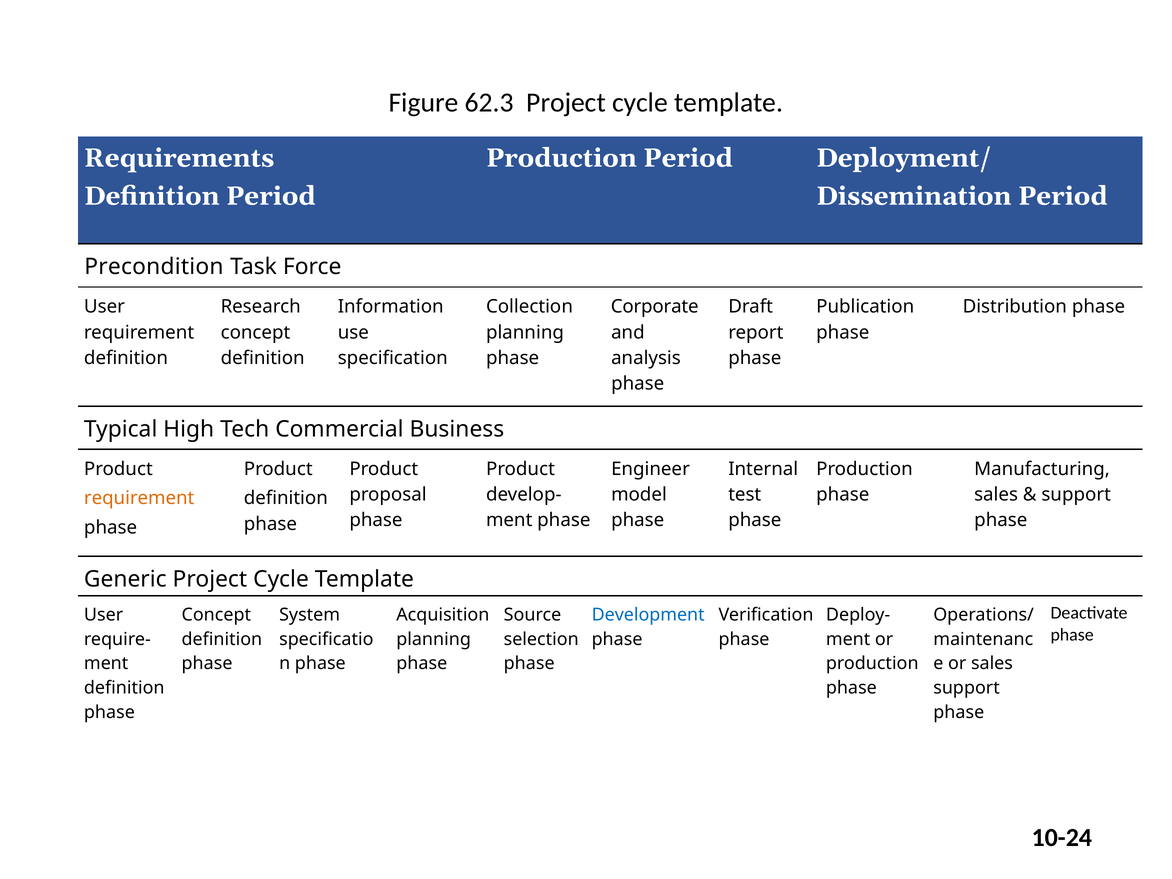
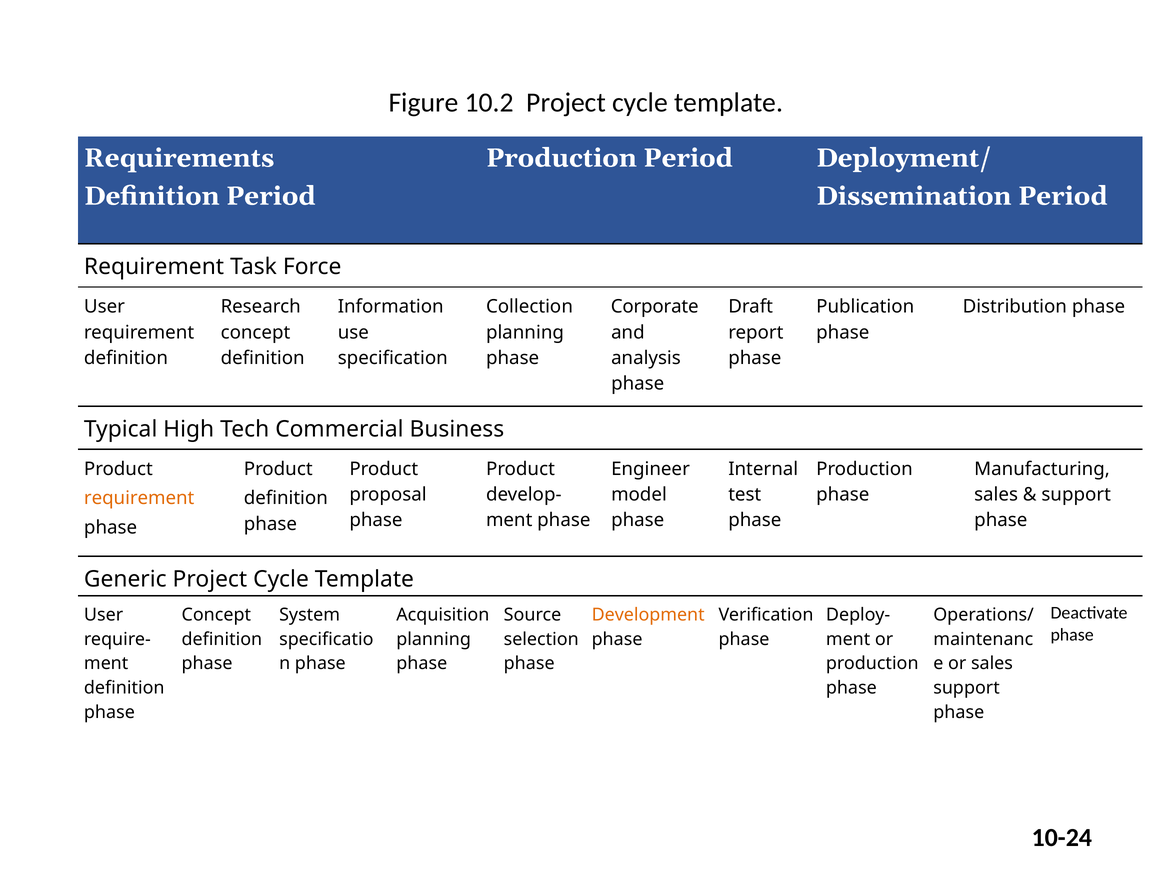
62.3: 62.3 -> 10.2
Precondition at (154, 267): Precondition -> Requirement
Development colour: blue -> orange
